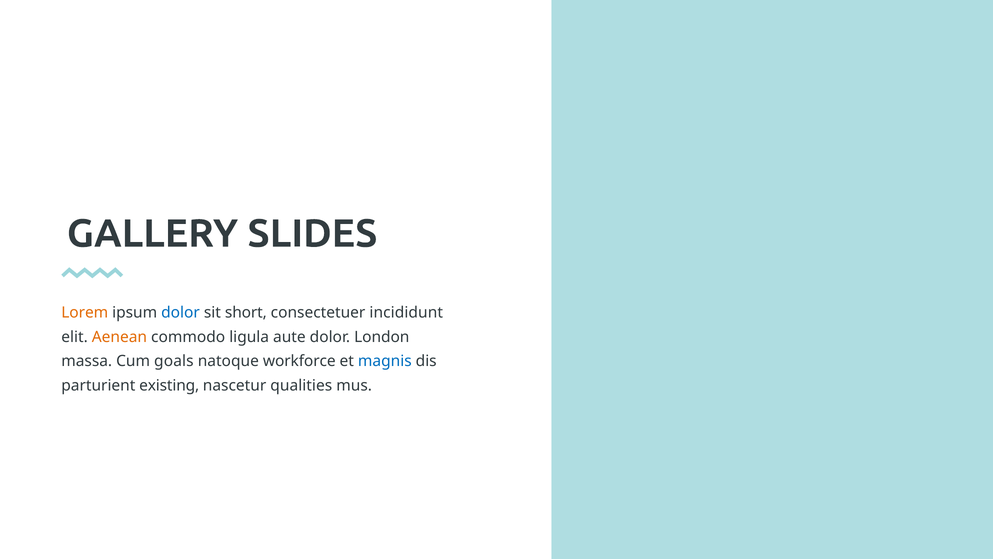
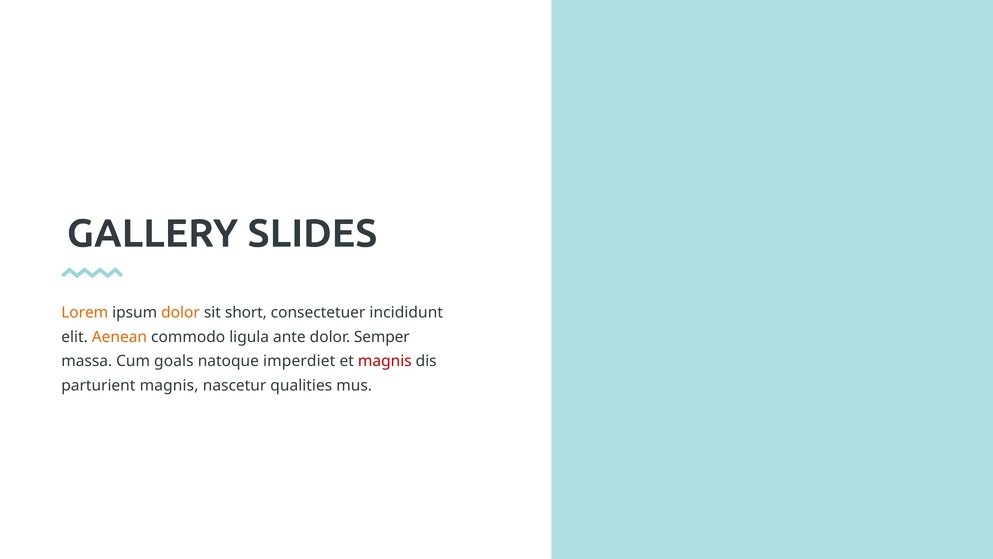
dolor at (181, 313) colour: blue -> orange
aute: aute -> ante
London: London -> Semper
workforce: workforce -> imperdiet
magnis at (385, 361) colour: blue -> red
parturient existing: existing -> magnis
